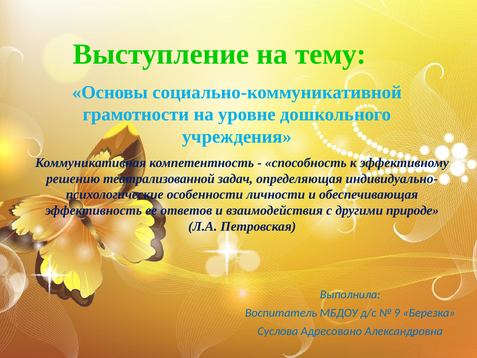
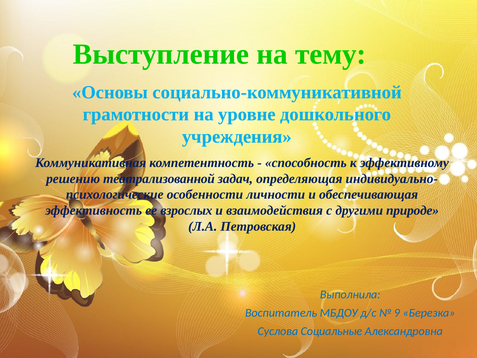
ответов: ответов -> взрослых
Адресовано: Адресовано -> Социальные
